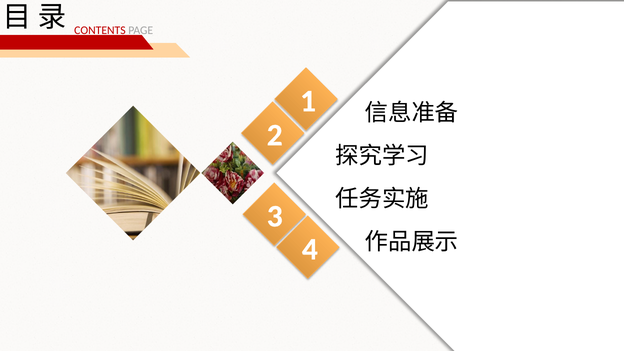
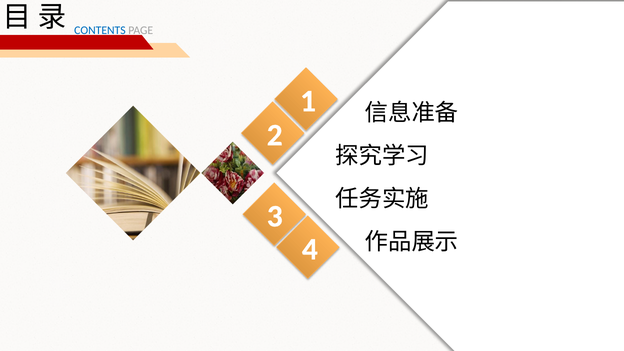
CONTENTS colour: red -> blue
